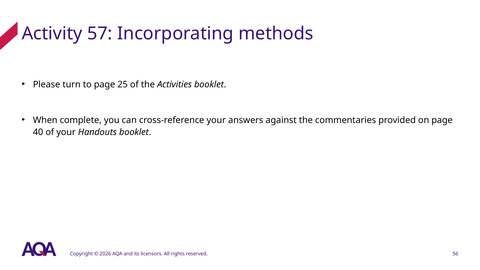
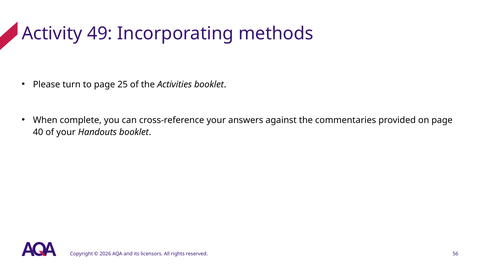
57: 57 -> 49
